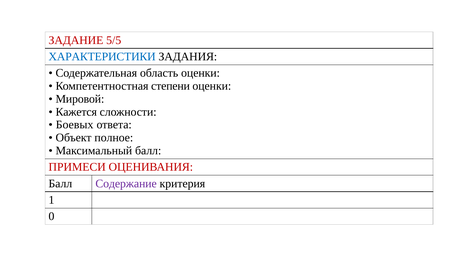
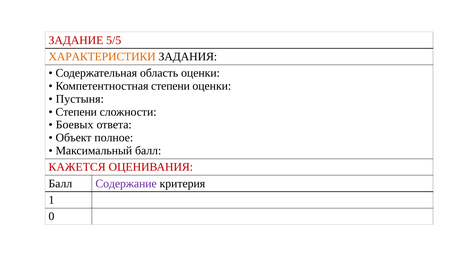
ХАРАКТЕРИСТИКИ colour: blue -> orange
Мировой: Мировой -> Пустыня
Кажется at (76, 112): Кажется -> Степени
ПРИМЕСИ: ПРИМЕСИ -> КАЖЕТСЯ
